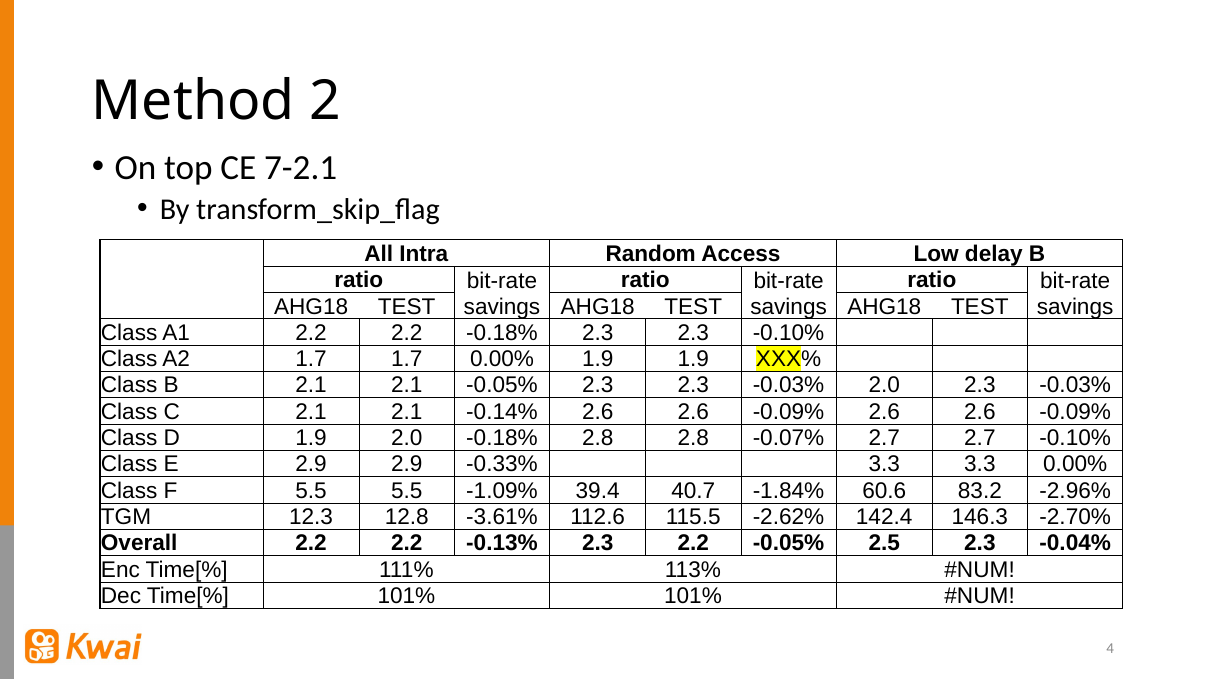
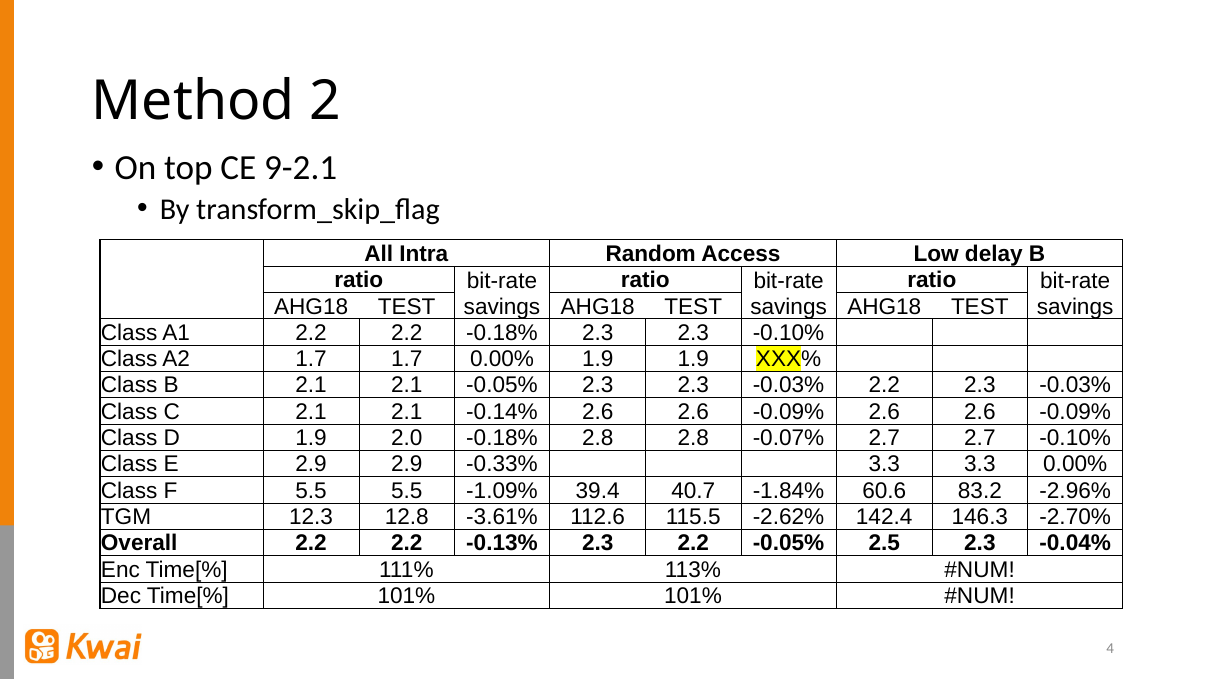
7-2.1: 7-2.1 -> 9-2.1
-0.03% 2.0: 2.0 -> 2.2
